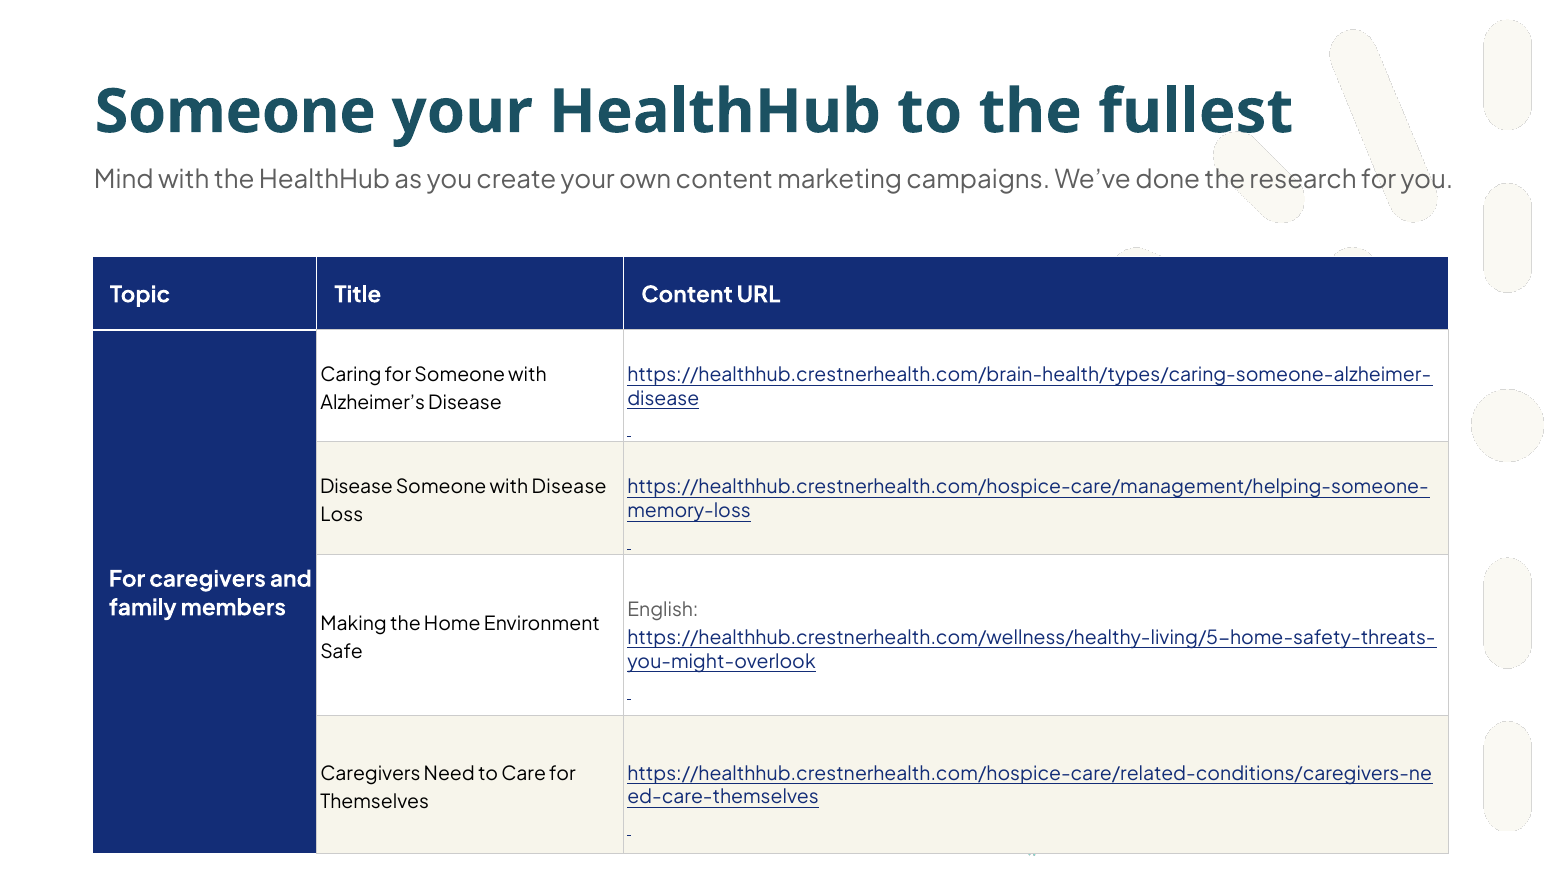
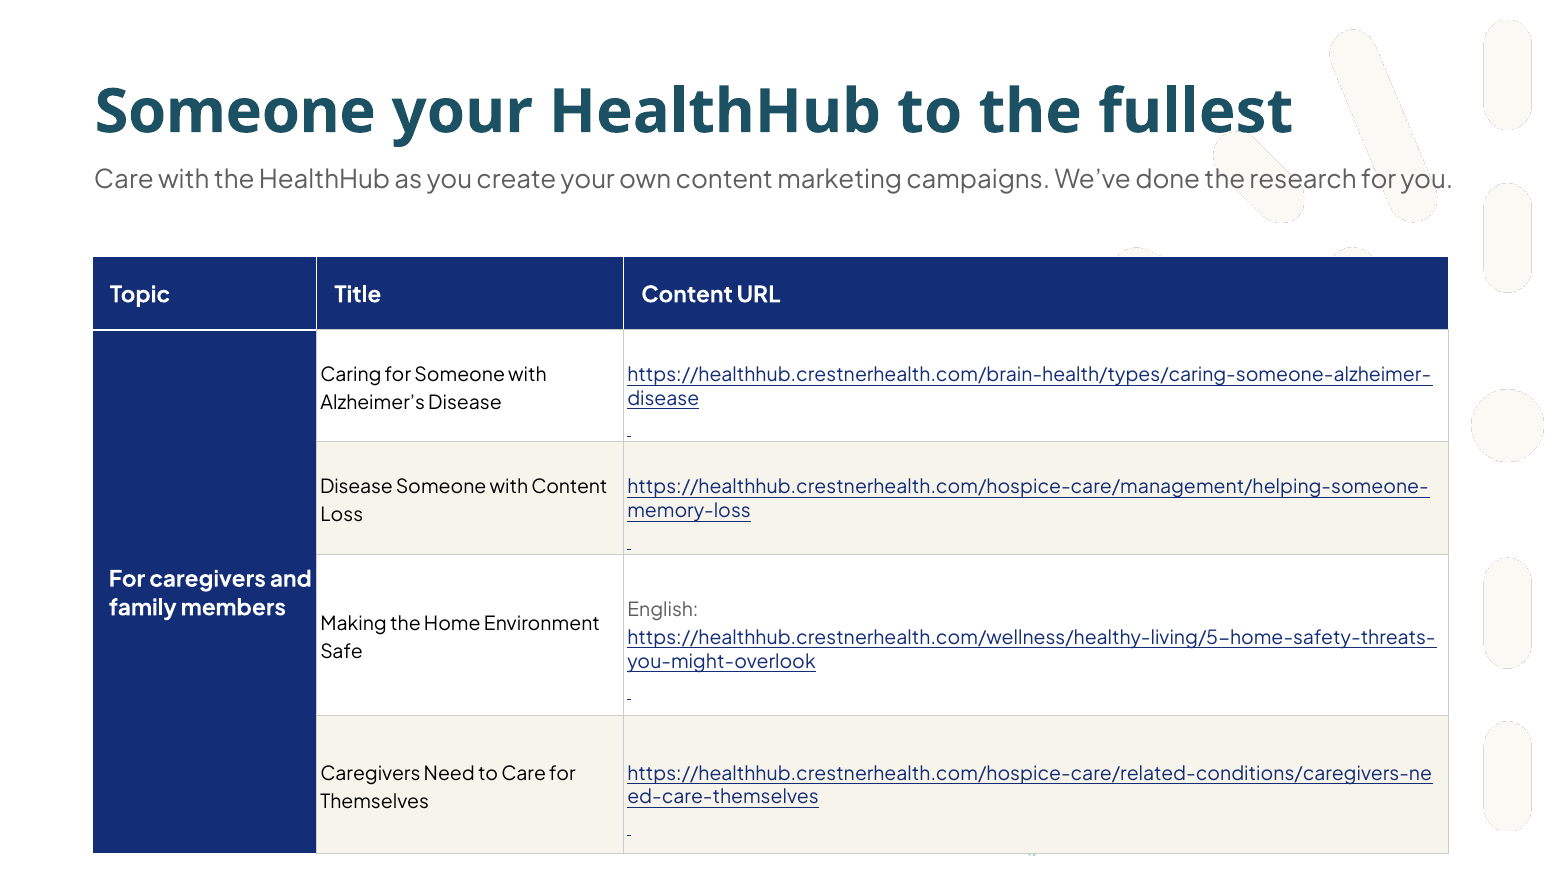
Mind at (124, 180): Mind -> Care
with Disease: Disease -> Content
